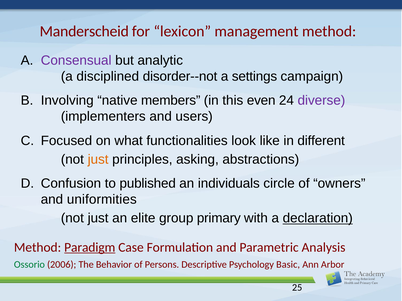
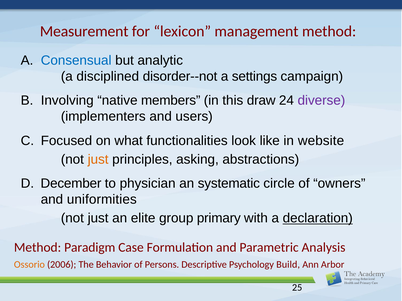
Manderscheid: Manderscheid -> Measurement
Consensual colour: purple -> blue
even: even -> draw
different: different -> website
Confusion: Confusion -> December
published: published -> physician
individuals: individuals -> systematic
Paradigm underline: present -> none
Ossorio colour: green -> orange
Basic: Basic -> Build
